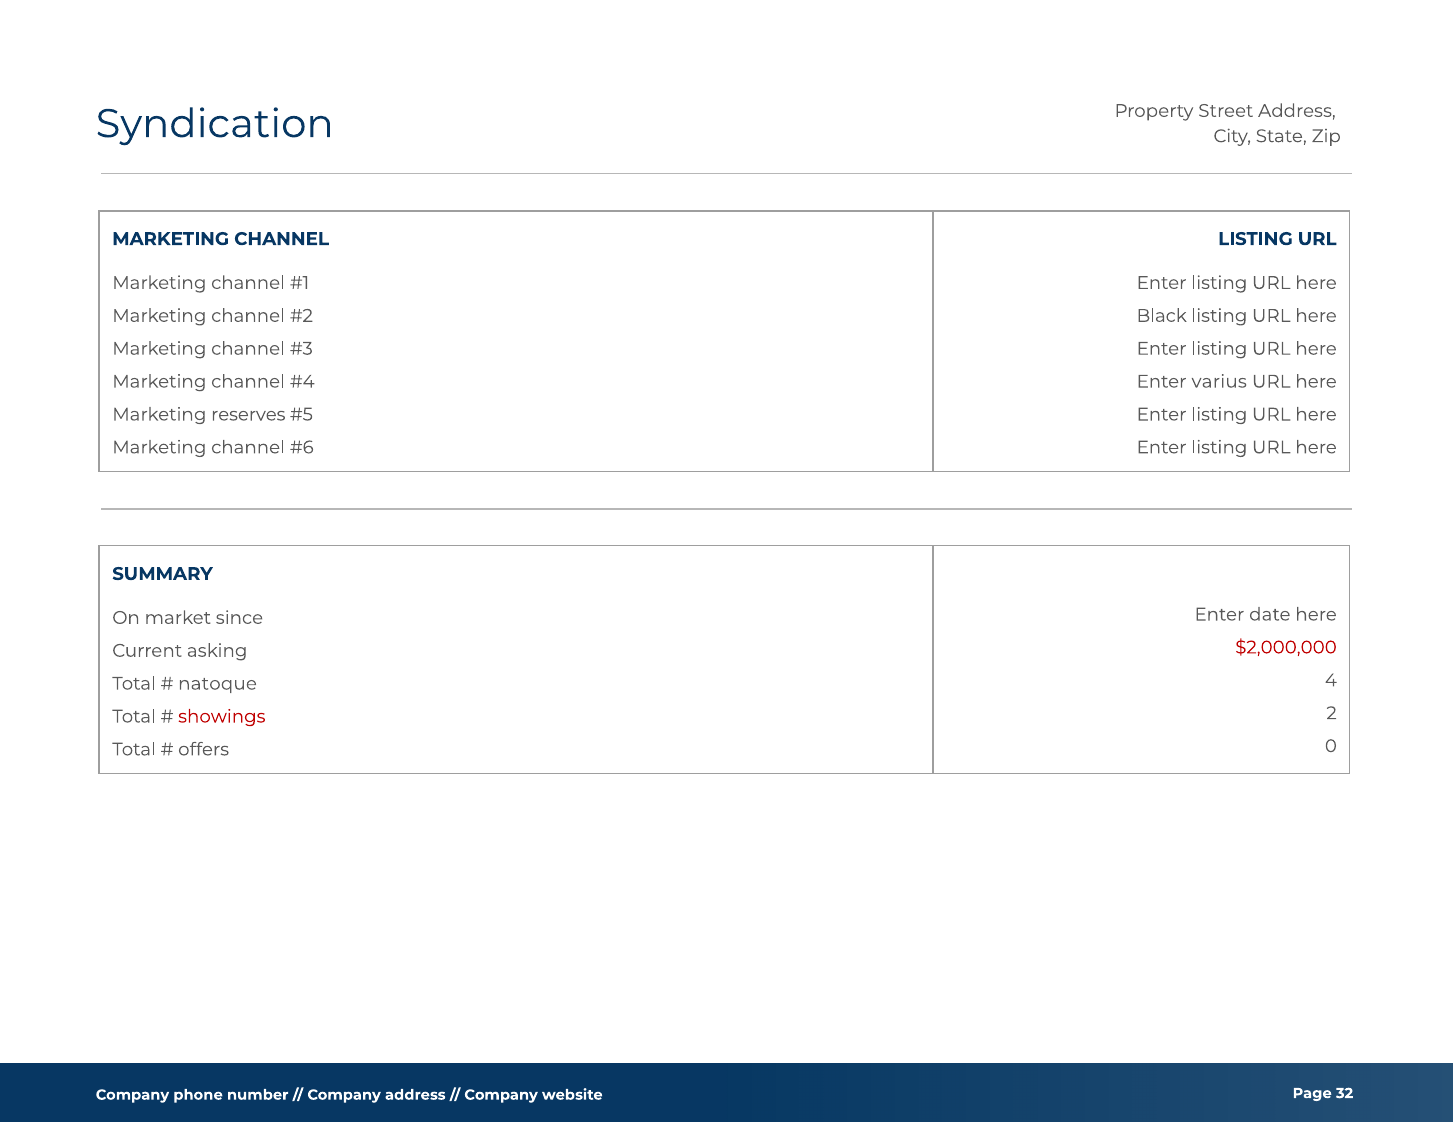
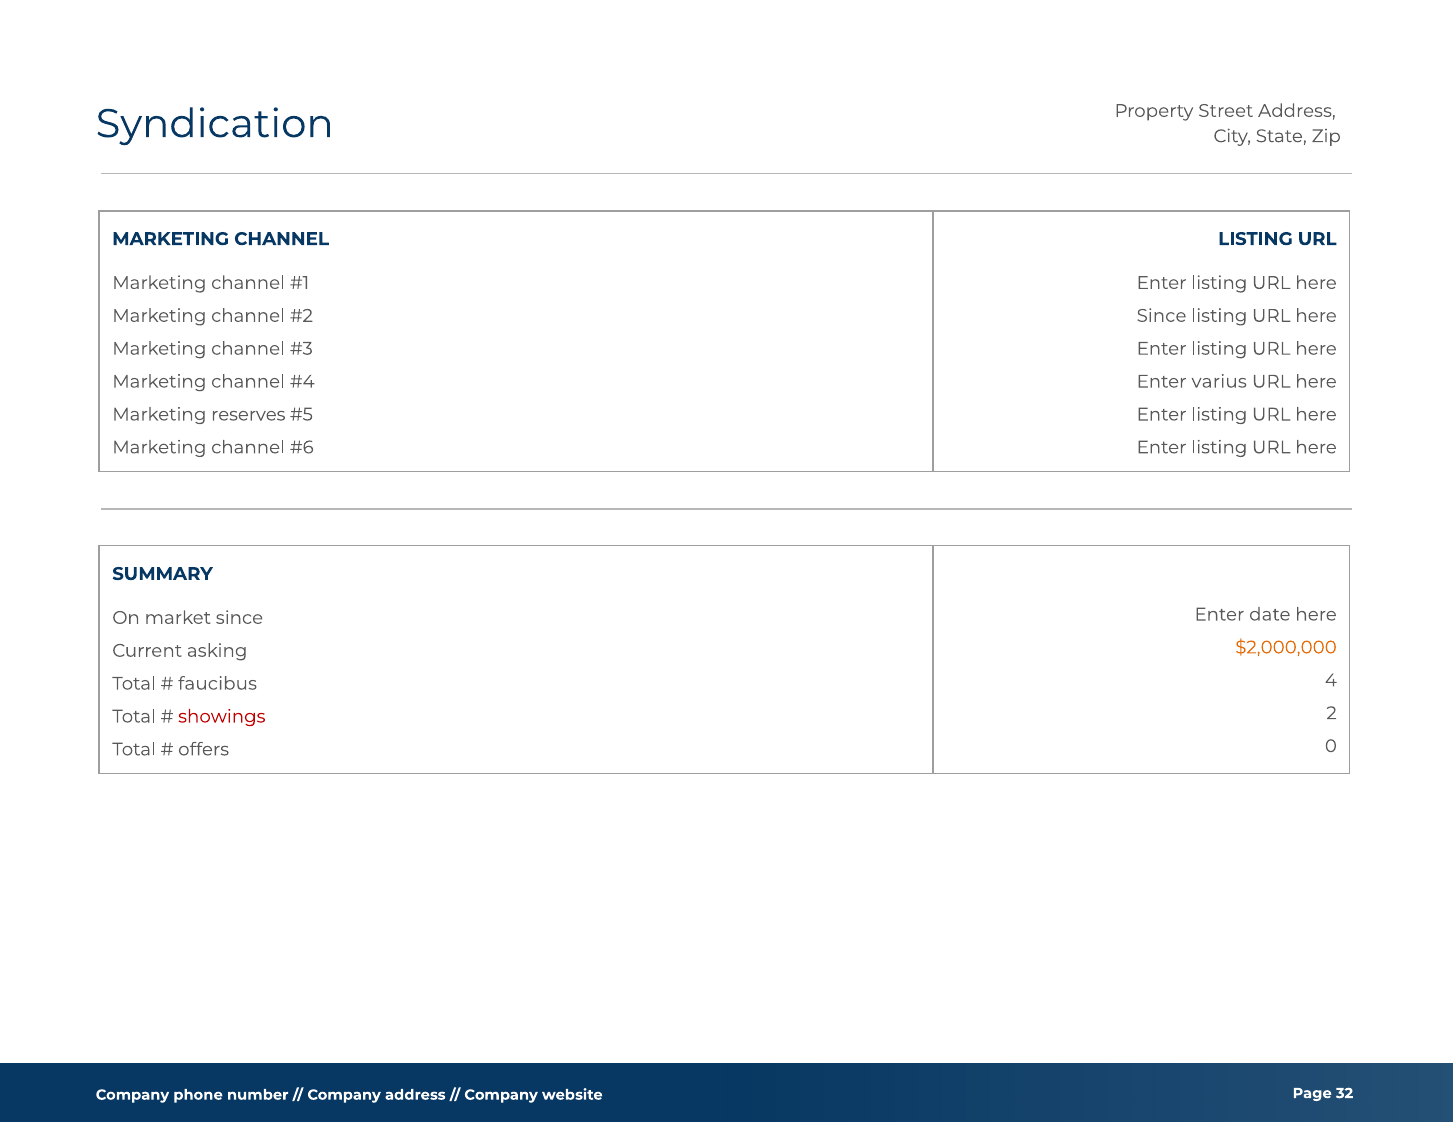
Black at (1162, 316): Black -> Since
$2,000,000 colour: red -> orange
natoque: natoque -> faucibus
